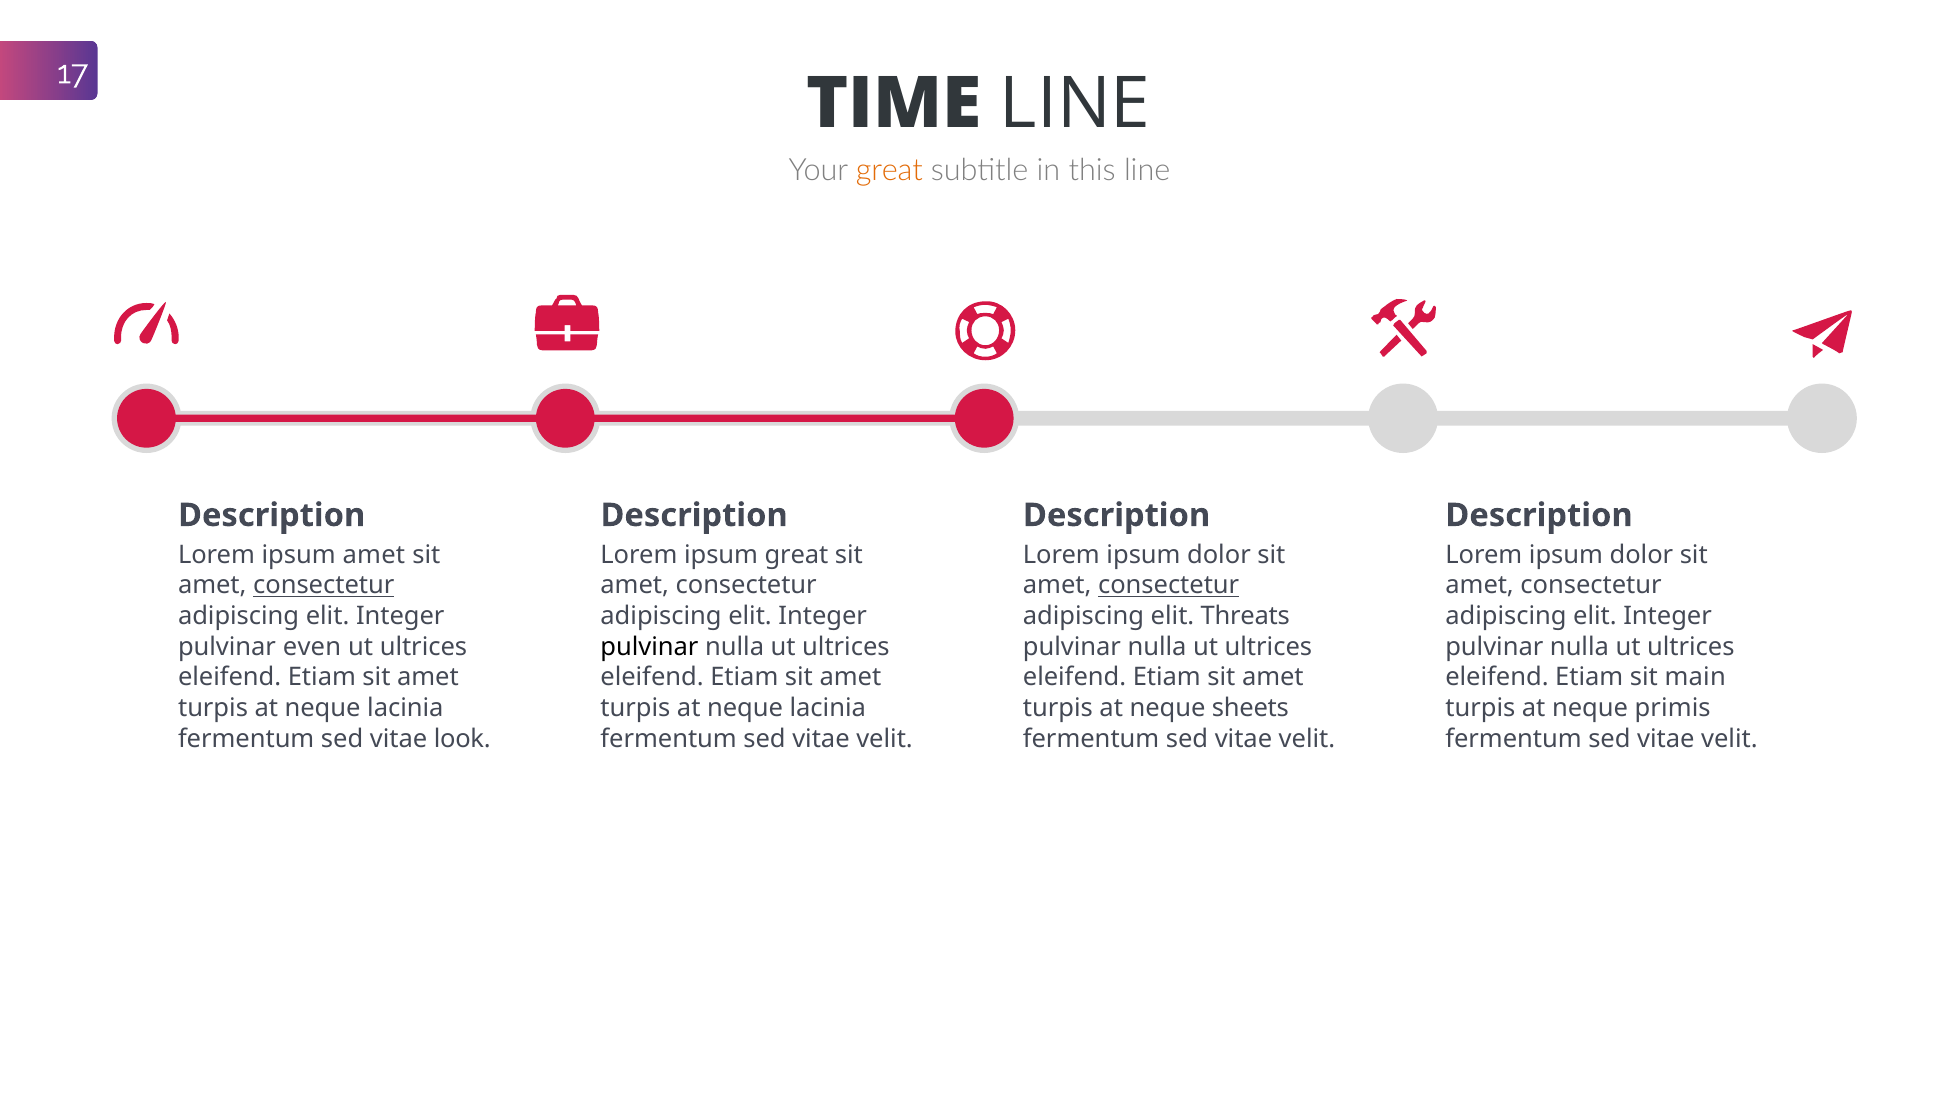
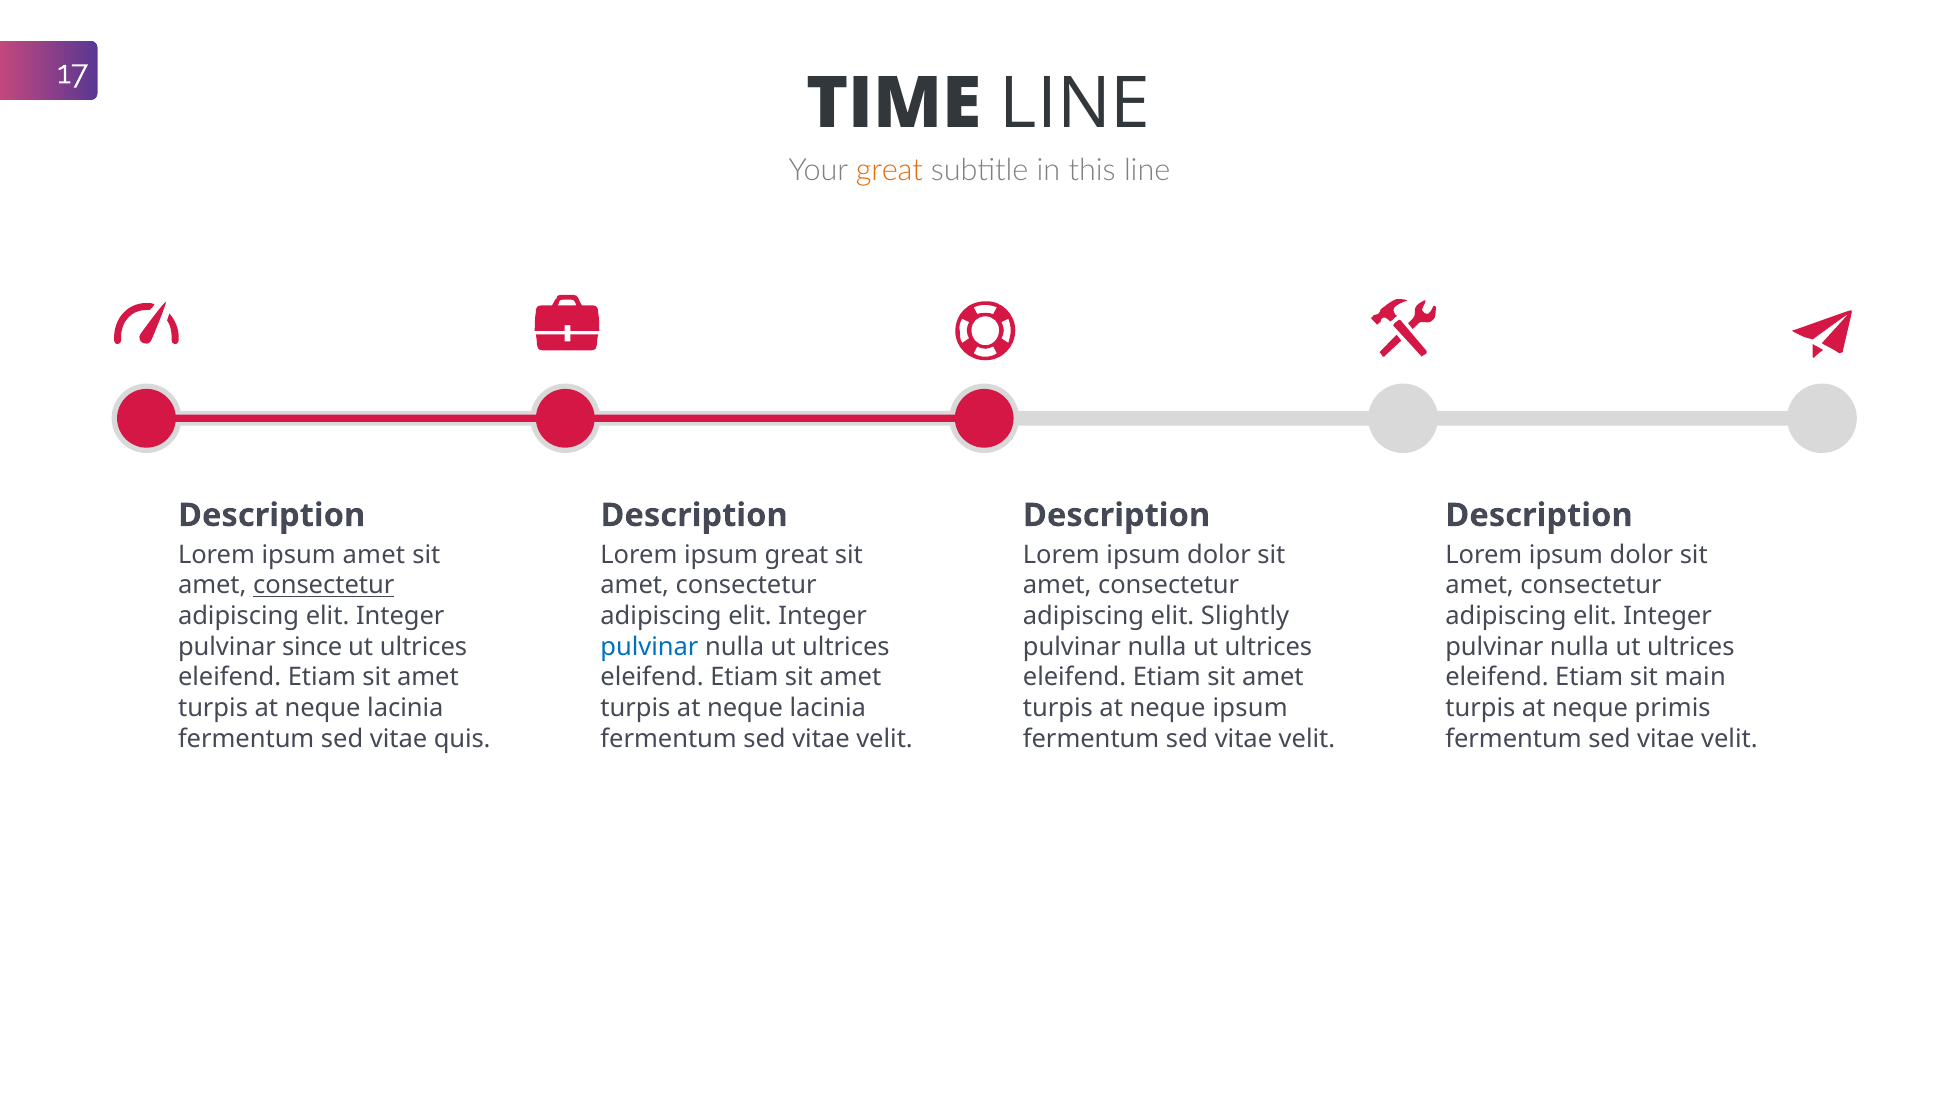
consectetur at (1169, 585) underline: present -> none
Threats: Threats -> Slightly
even: even -> since
pulvinar at (649, 647) colour: black -> blue
neque sheets: sheets -> ipsum
look: look -> quis
